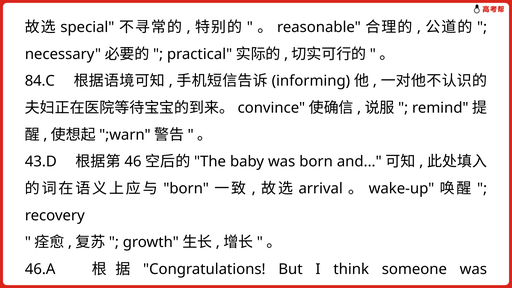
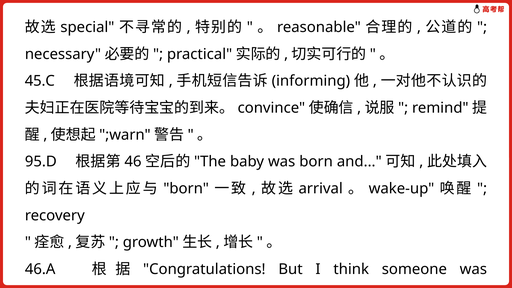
84.C: 84.C -> 45.C
43.D: 43.D -> 95.D
